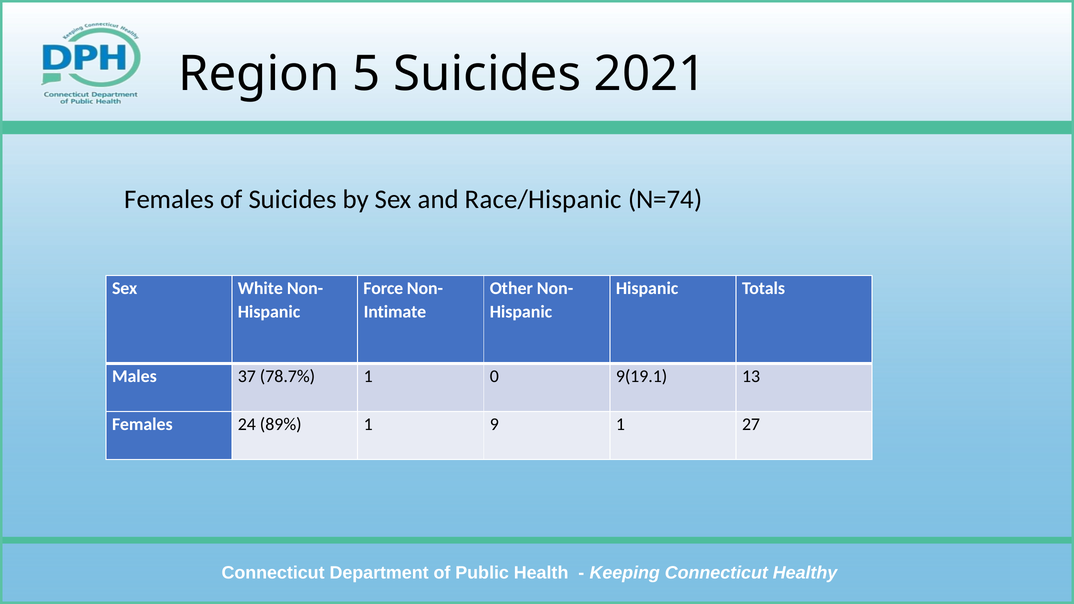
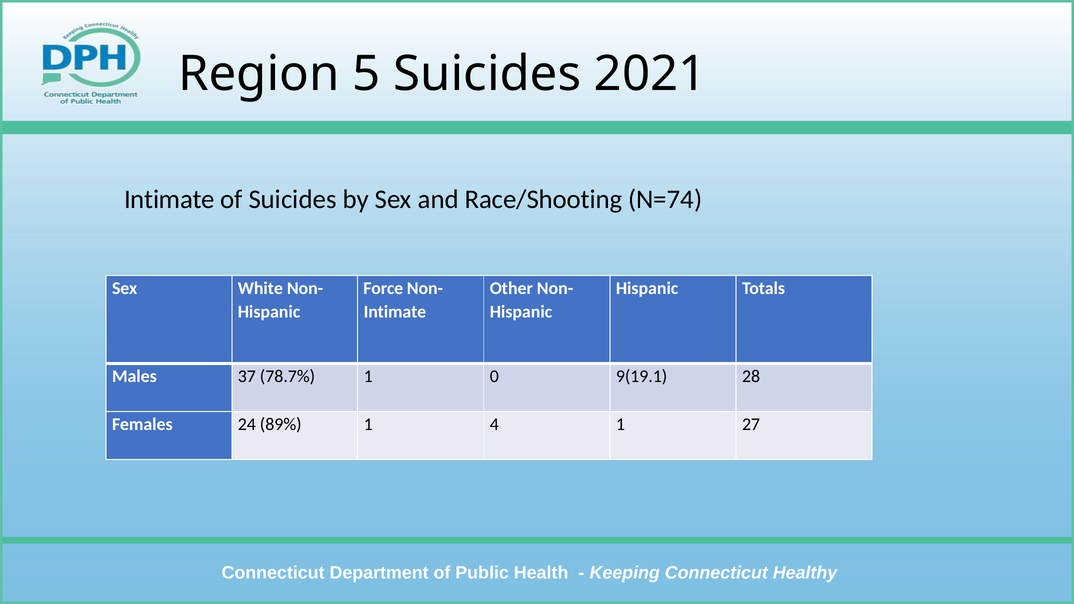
Females at (169, 200): Females -> Intimate
Race/Hispanic: Race/Hispanic -> Race/Shooting
13: 13 -> 28
9: 9 -> 4
